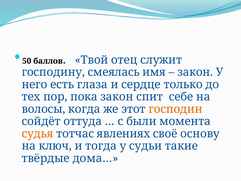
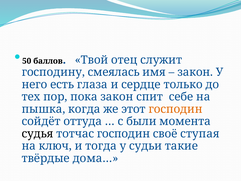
волосы: волосы -> пышка
судья colour: orange -> black
тотчас явлениях: явлениях -> господин
основу: основу -> ступая
